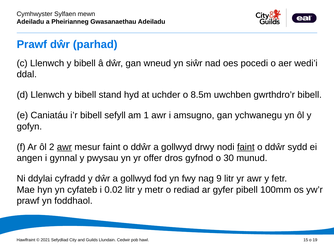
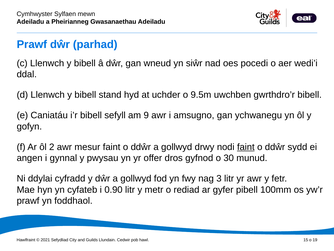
8.5m: 8.5m -> 9.5m
1: 1 -> 9
awr at (64, 147) underline: present -> none
9: 9 -> 3
0.02: 0.02 -> 0.90
